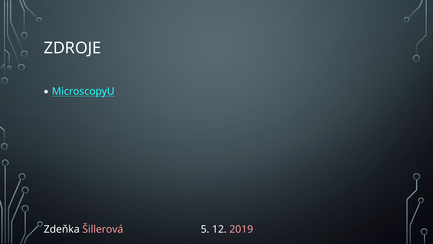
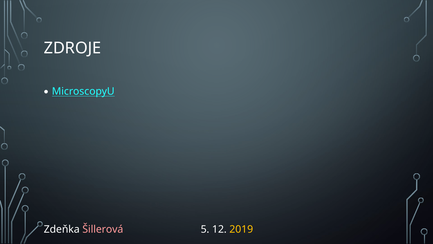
2019 colour: pink -> yellow
